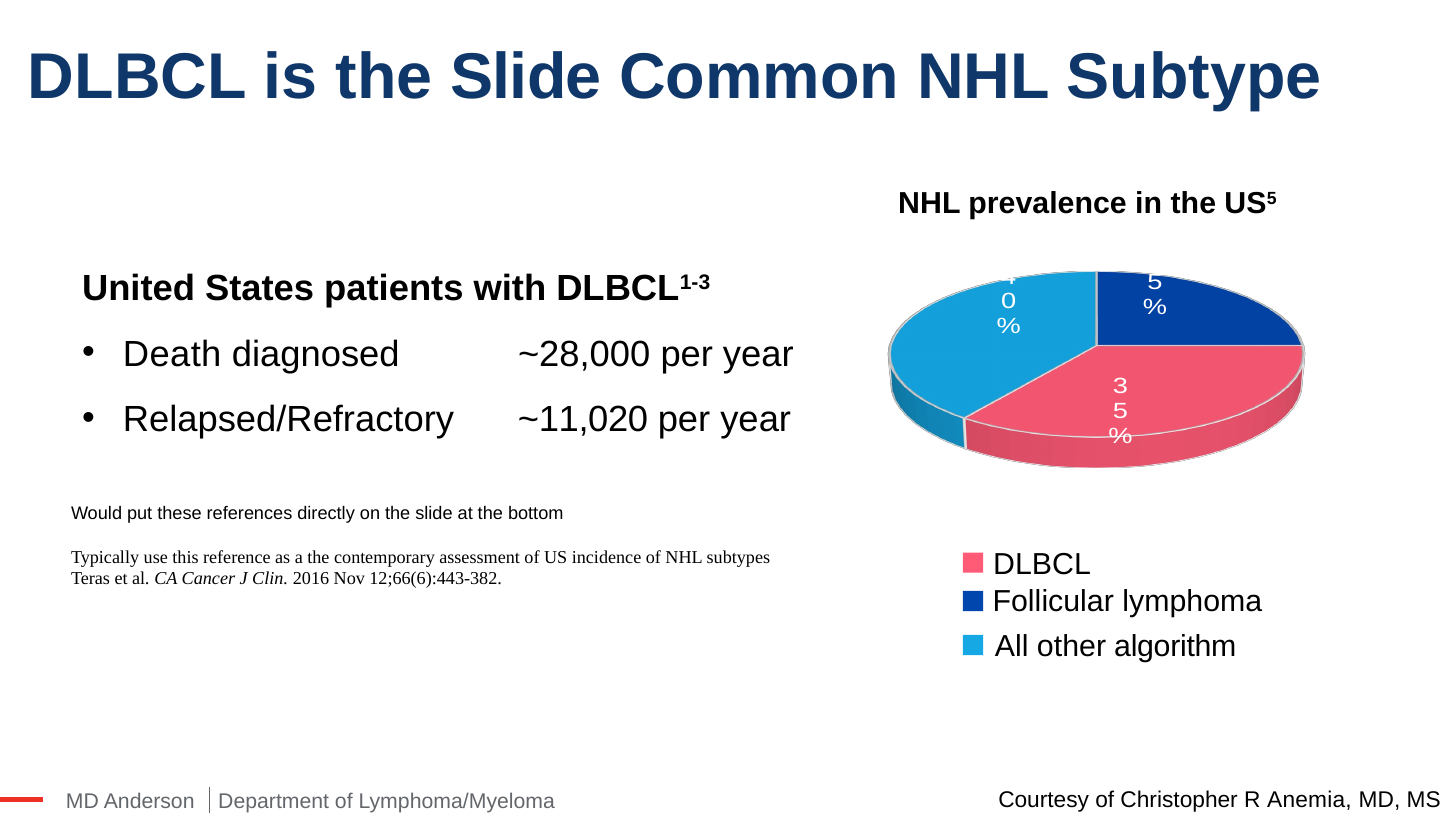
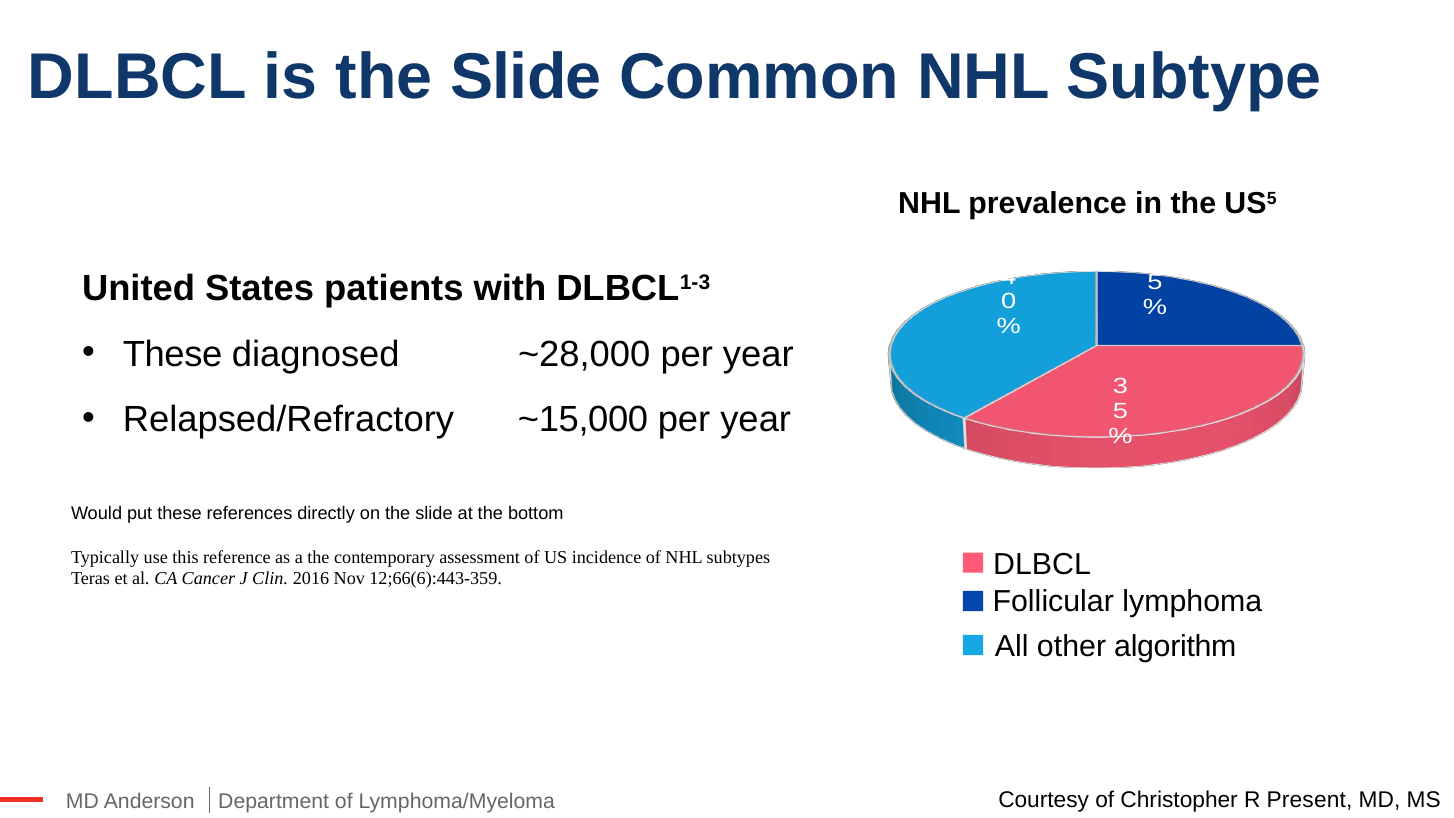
Death at (172, 354): Death -> These
~11,020: ~11,020 -> ~15,000
12;66(6):443-382: 12;66(6):443-382 -> 12;66(6):443-359
Anemia: Anemia -> Present
